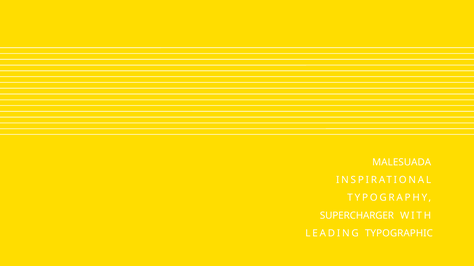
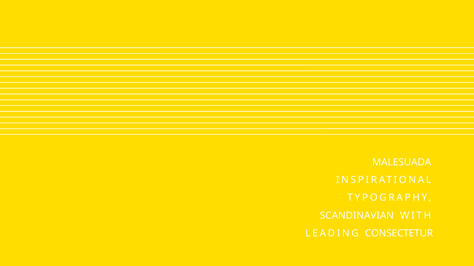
SUPERCHARGER: SUPERCHARGER -> SCANDINAVIAN
TYPOGRAPHIC: TYPOGRAPHIC -> CONSECTETUR
